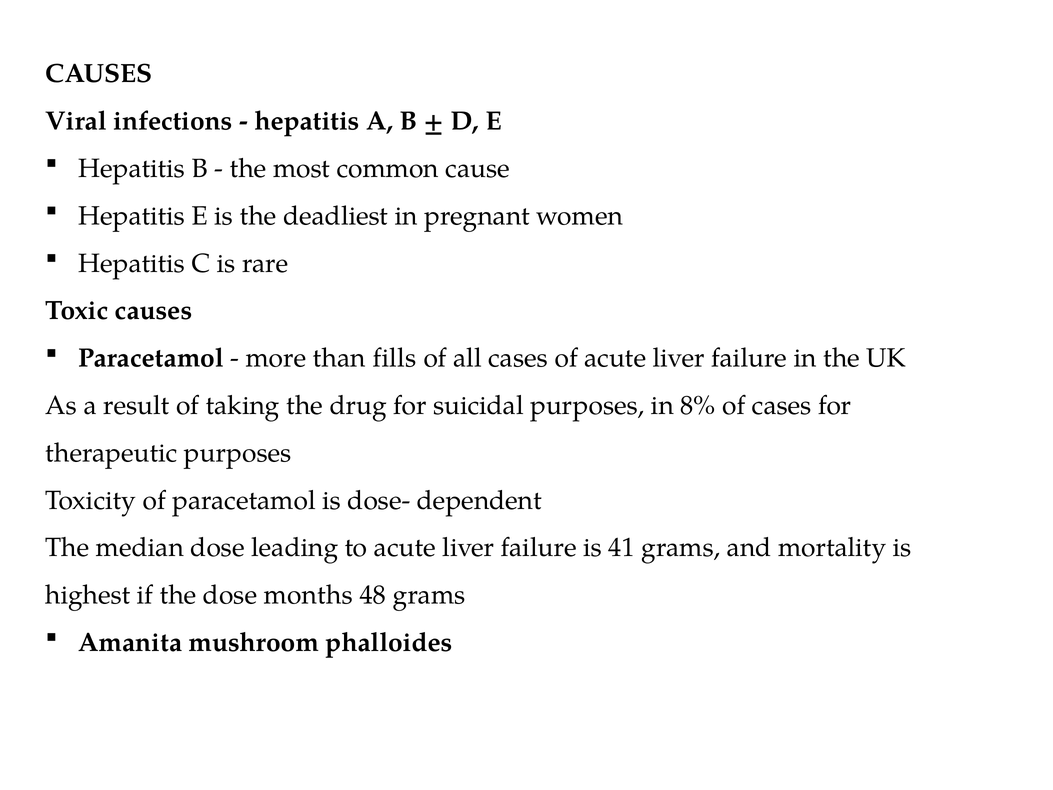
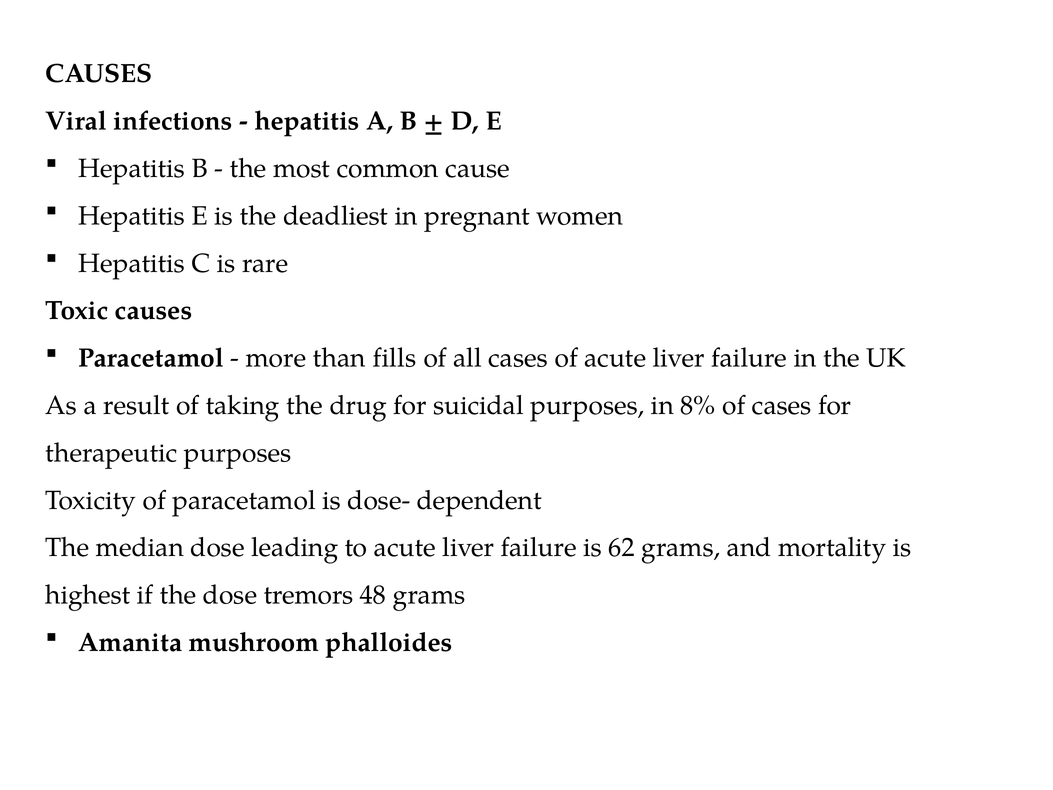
41: 41 -> 62
months: months -> tremors
